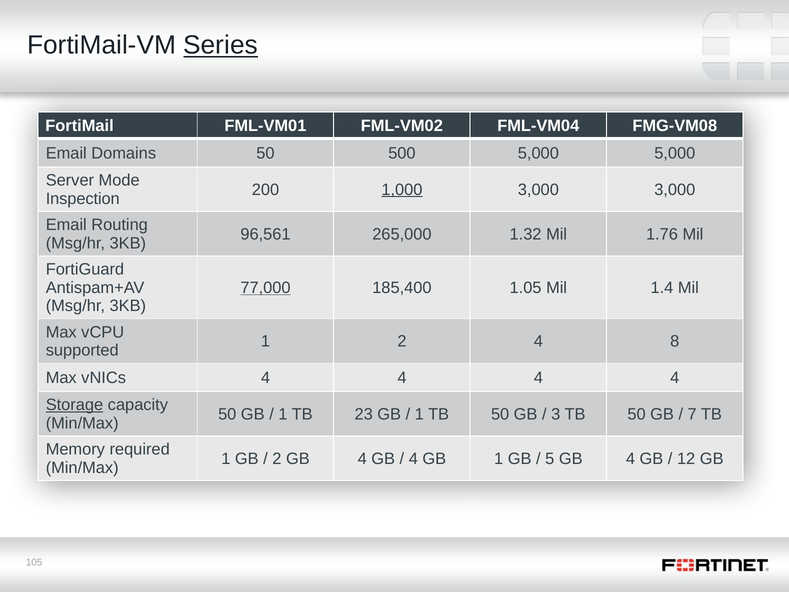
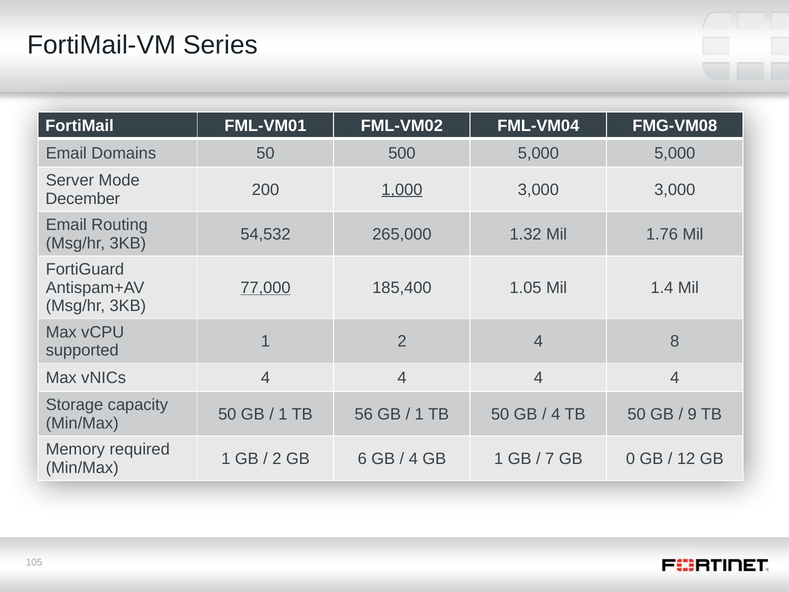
Series underline: present -> none
Inspection: Inspection -> December
96,561: 96,561 -> 54,532
Storage underline: present -> none
23: 23 -> 56
3 at (556, 414): 3 -> 4
7: 7 -> 9
2 GB 4: 4 -> 6
5: 5 -> 7
4 at (631, 458): 4 -> 0
